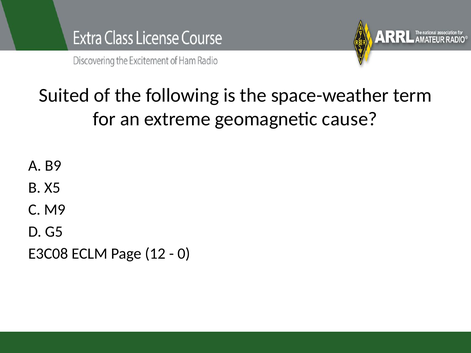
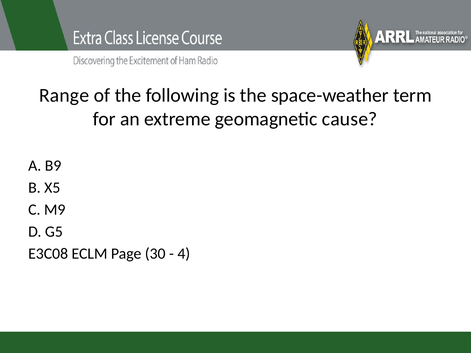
Suited: Suited -> Range
12: 12 -> 30
0: 0 -> 4
